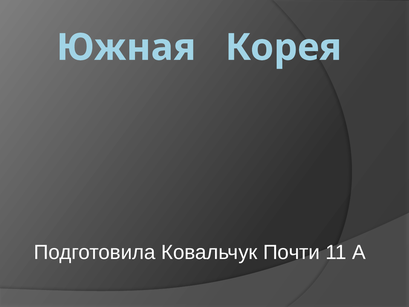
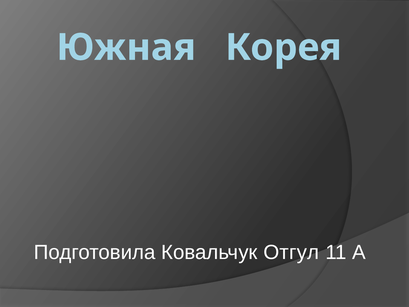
Почти: Почти -> Отгул
